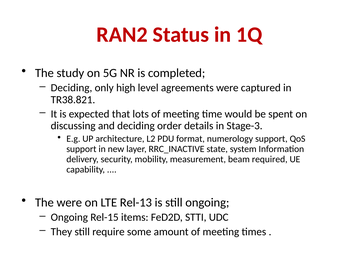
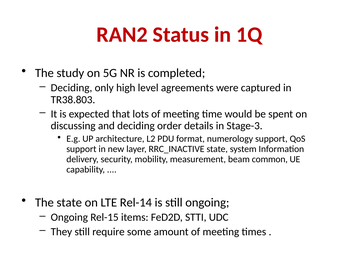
TR38.821: TR38.821 -> TR38.803
required: required -> common
The were: were -> state
Rel-13: Rel-13 -> Rel-14
